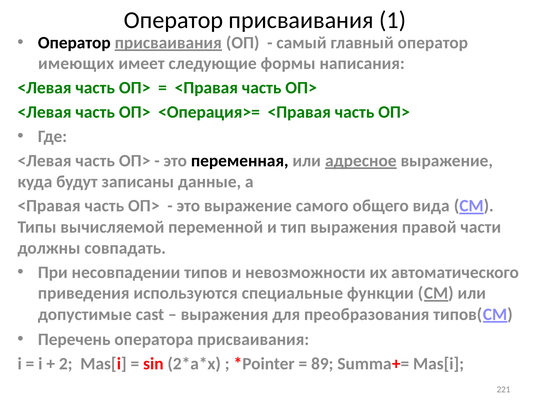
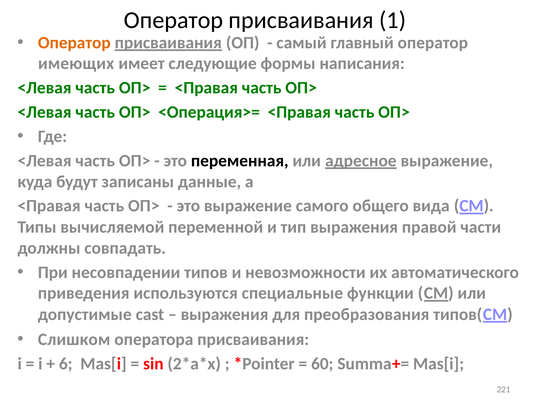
Оператор at (74, 43) colour: black -> orange
Перечень: Перечень -> Слишком
2: 2 -> 6
89: 89 -> 60
